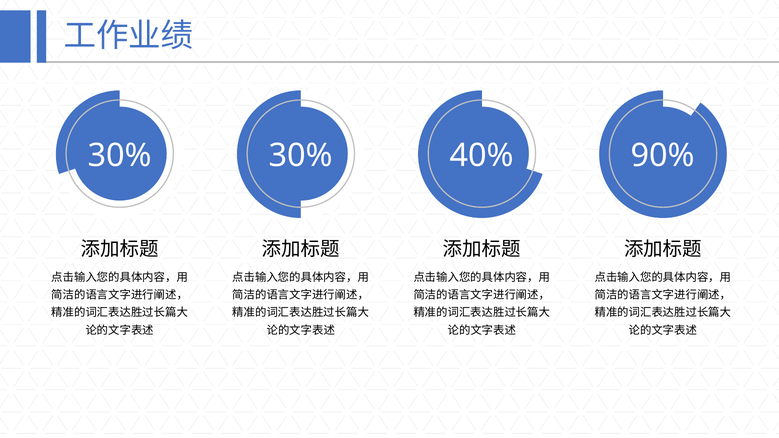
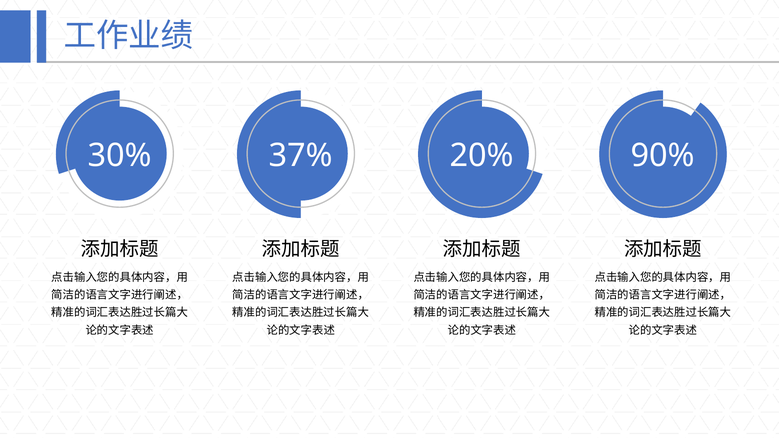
30% at (301, 156): 30% -> 37%
40%: 40% -> 20%
